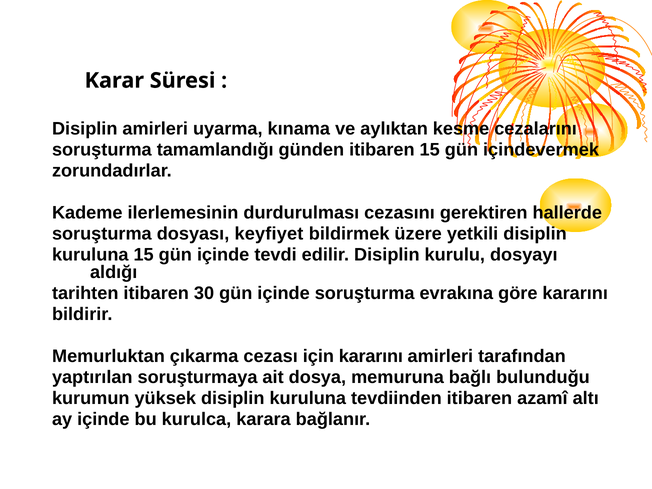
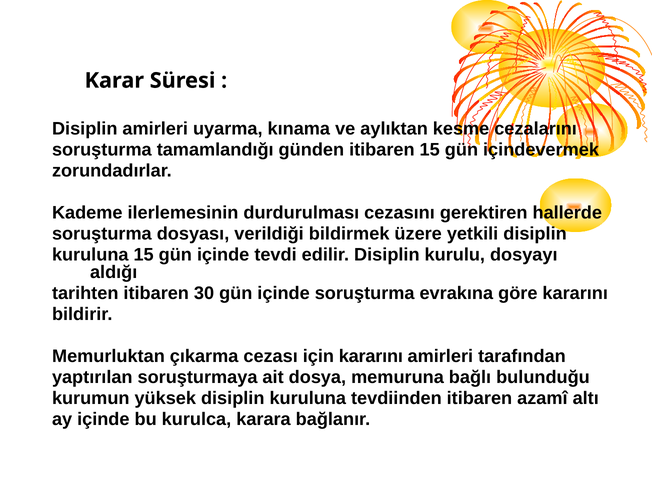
keyfiyet: keyfiyet -> verildiği
